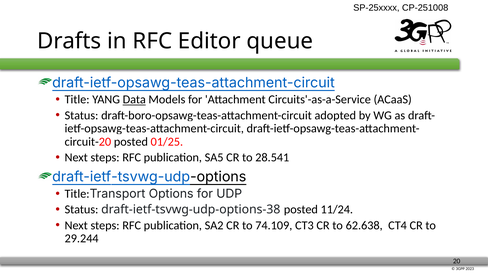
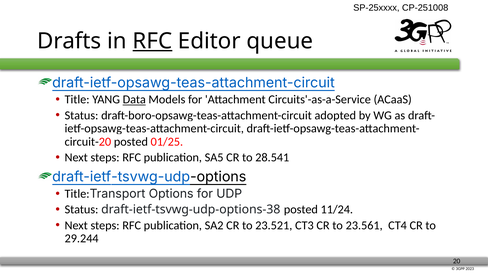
RFC at (152, 41) underline: none -> present
74.109: 74.109 -> 23.521
62.638: 62.638 -> 23.561
